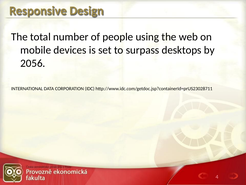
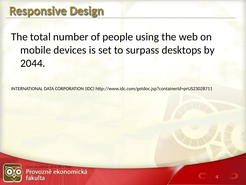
2056: 2056 -> 2044
